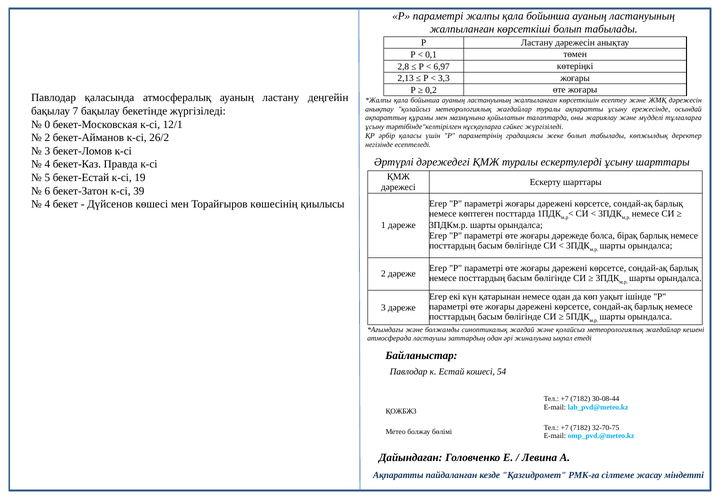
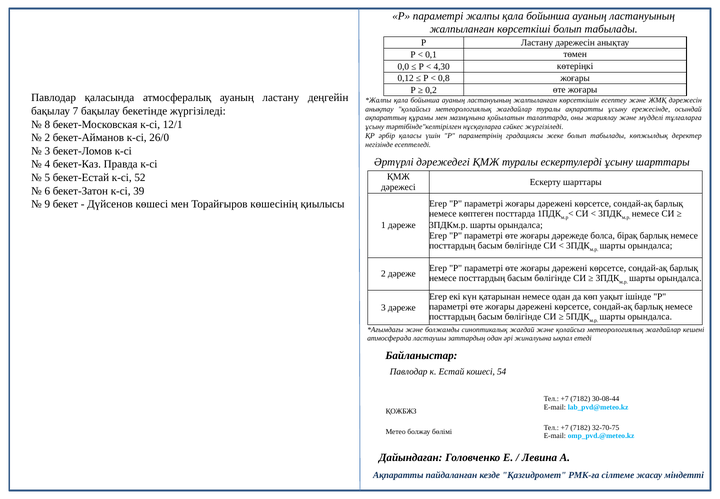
2,8: 2,8 -> 0,0
6,97: 6,97 -> 4,30
2,13: 2,13 -> 0,12
3,3: 3,3 -> 0,8
0: 0 -> 8
26/2: 26/2 -> 26/0
19: 19 -> 52
4 at (47, 204): 4 -> 9
